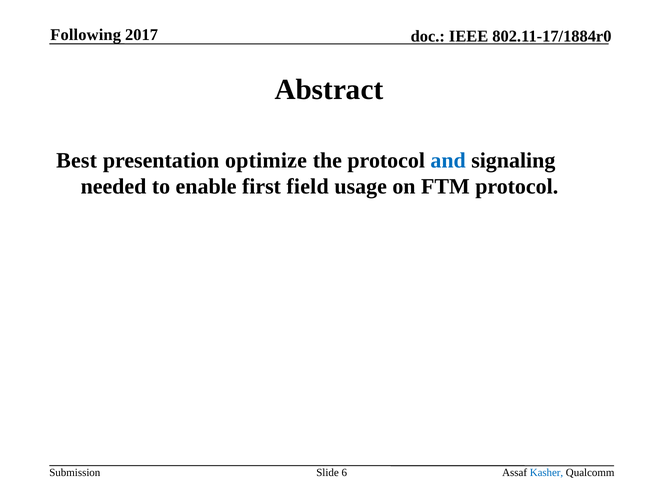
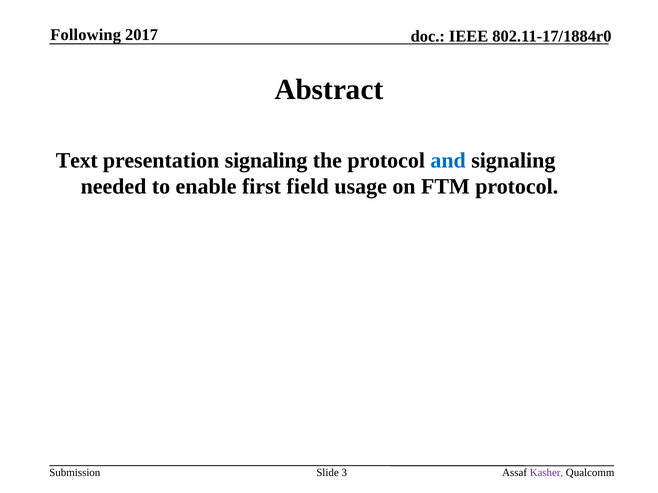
Best: Best -> Text
presentation optimize: optimize -> signaling
6: 6 -> 3
Kasher colour: blue -> purple
